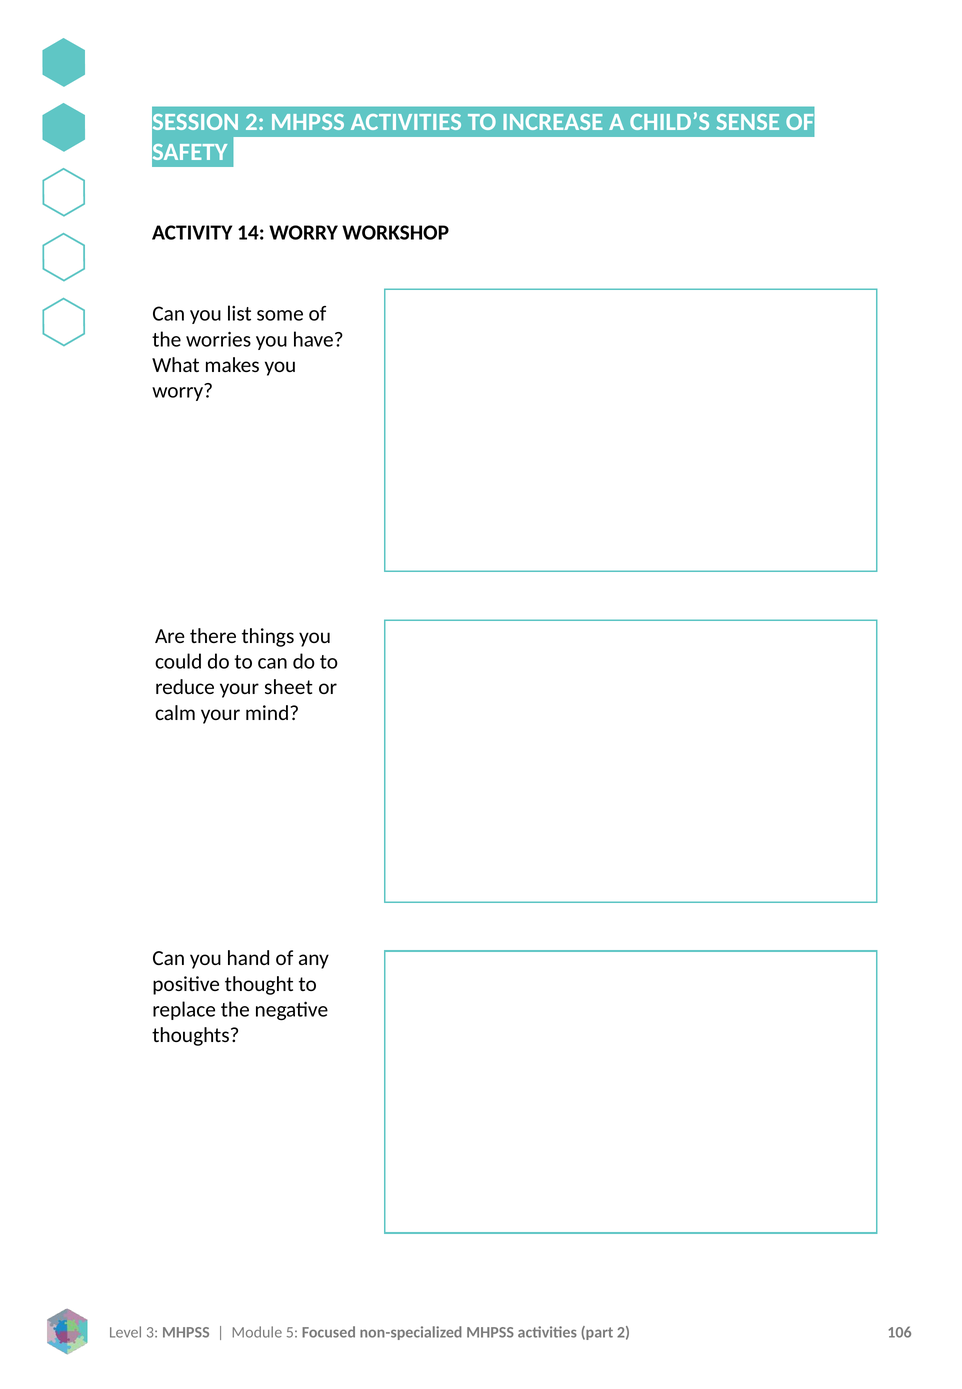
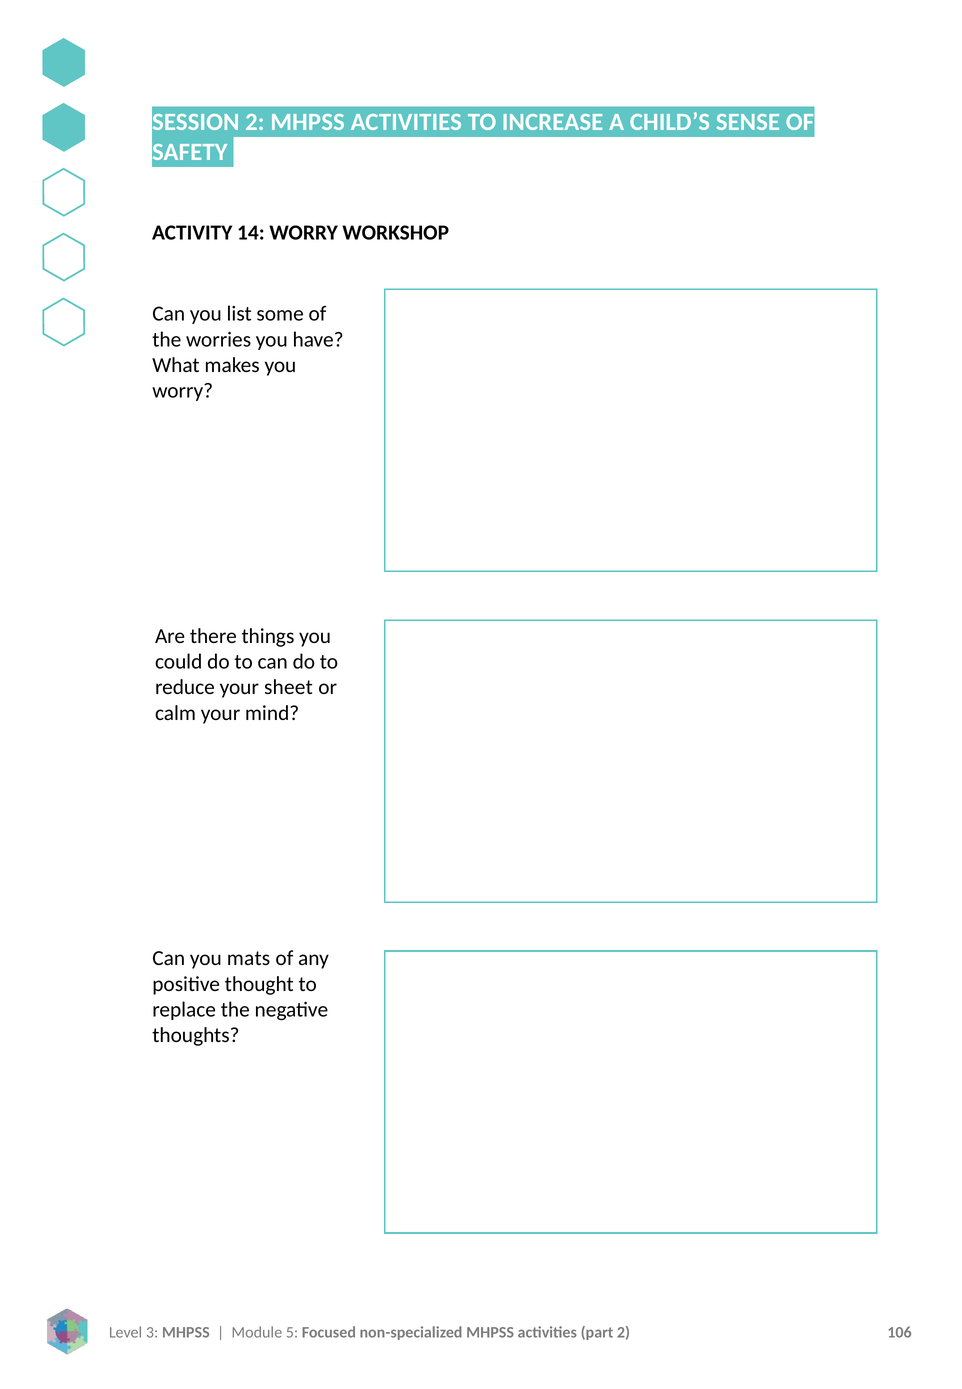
hand: hand -> mats
